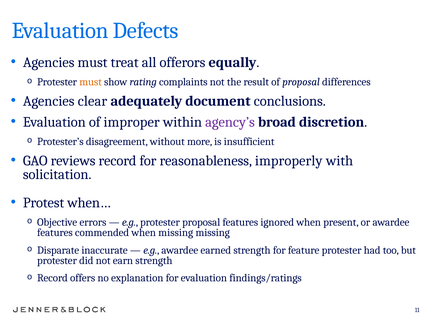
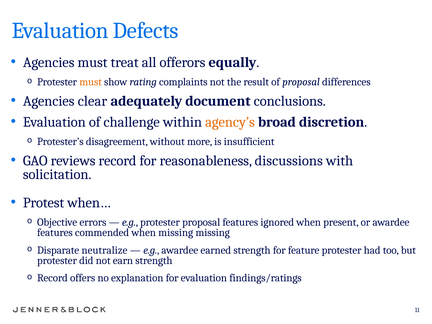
improper: improper -> challenge
agency’s colour: purple -> orange
improperly: improperly -> discussions
inaccurate: inaccurate -> neutralize
